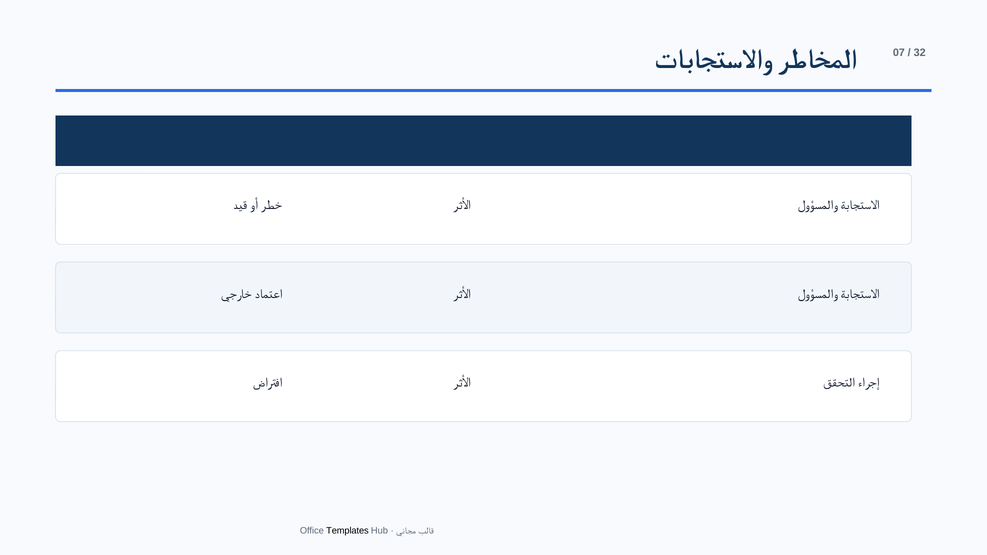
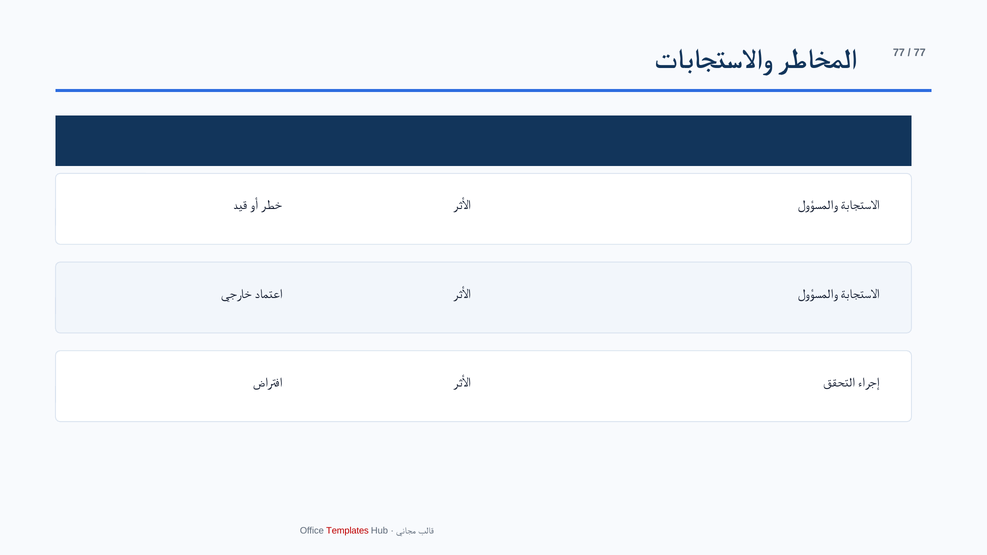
07 at (899, 53): 07 -> 77
32 at (920, 53): 32 -> 77
Templates colour: black -> red
